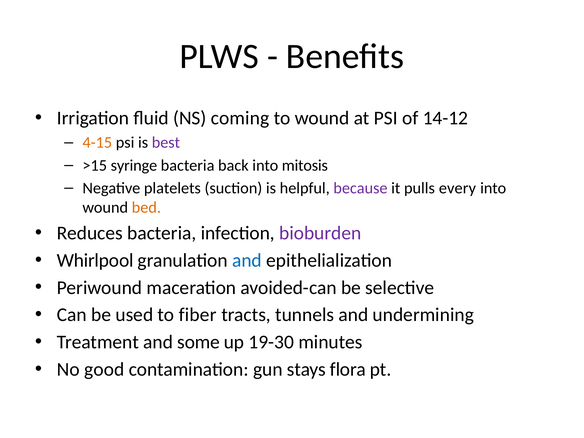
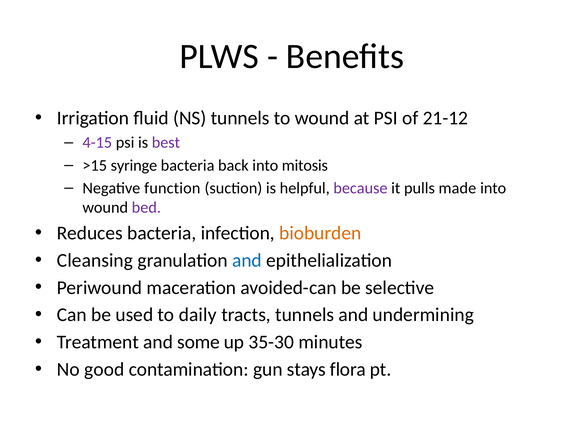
NS coming: coming -> tunnels
14-12: 14-12 -> 21-12
4-15 colour: orange -> purple
platelets: platelets -> function
every: every -> made
bed colour: orange -> purple
bioburden colour: purple -> orange
Whirlpool: Whirlpool -> Cleansing
fiber: fiber -> daily
19-30: 19-30 -> 35-30
